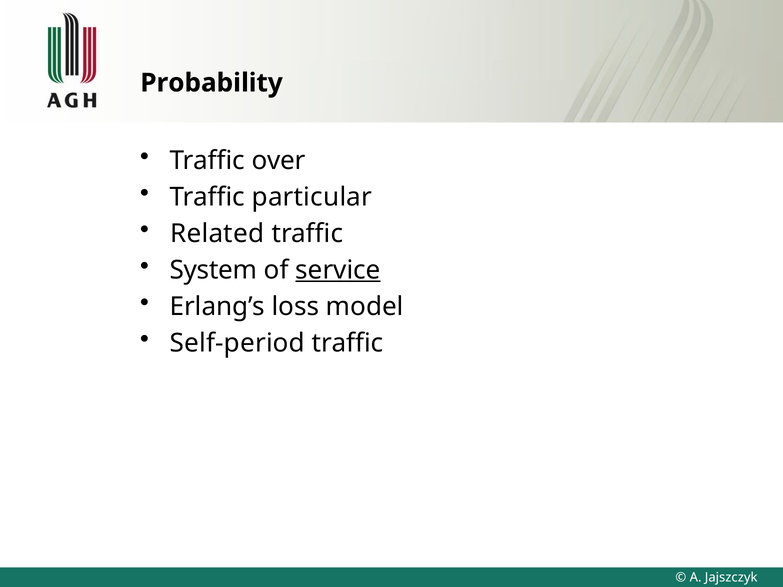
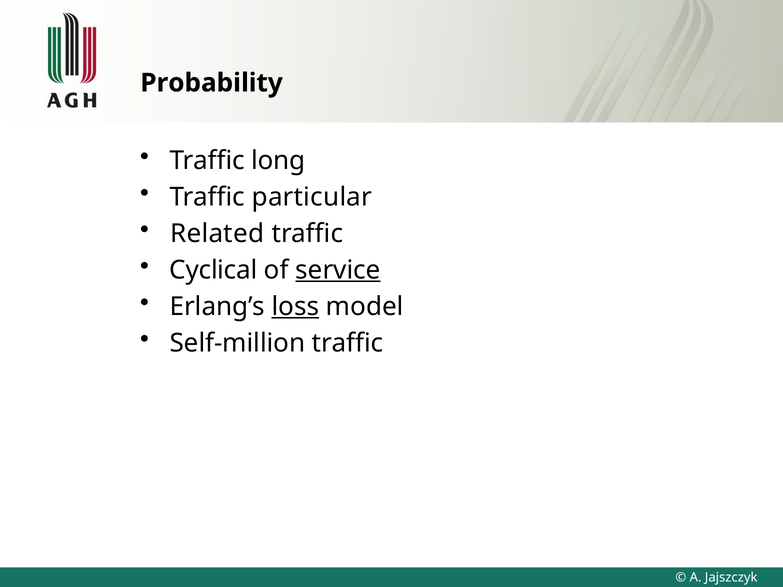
over: over -> long
System: System -> Cyclical
loss underline: none -> present
Self-period: Self-period -> Self-million
